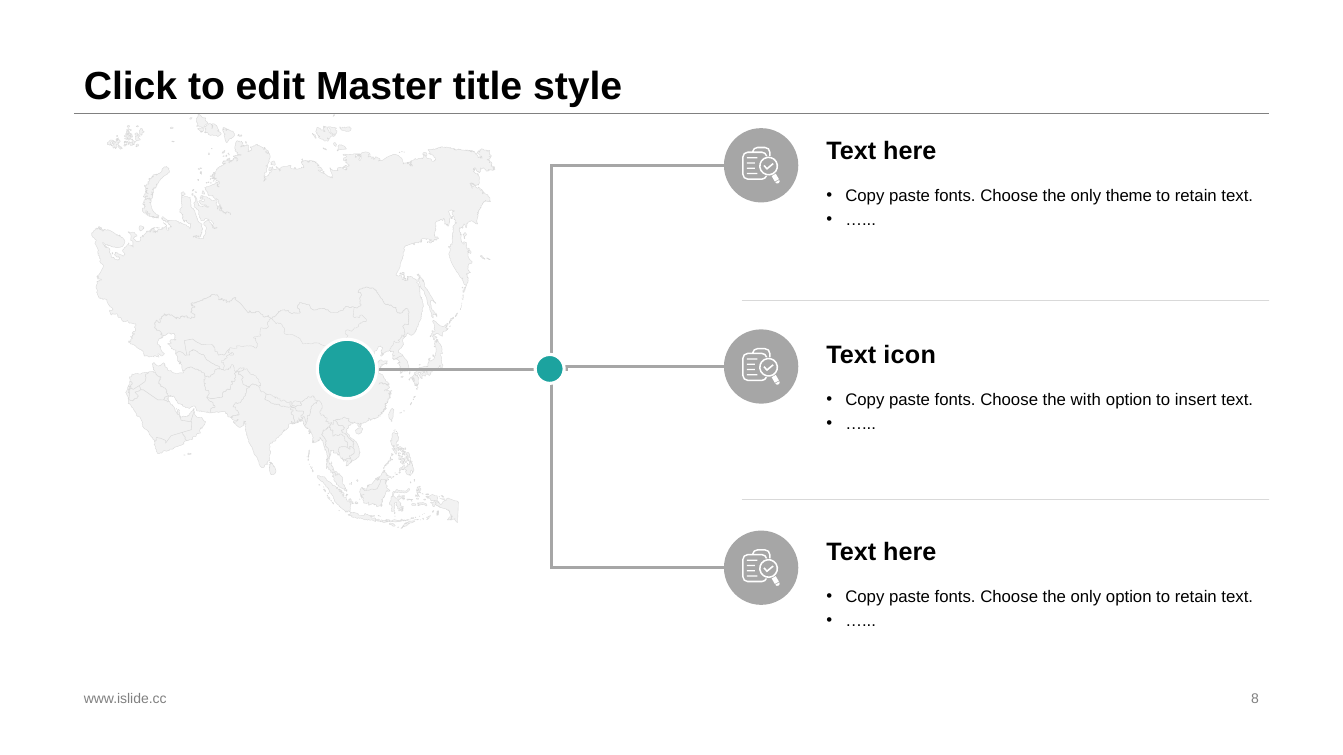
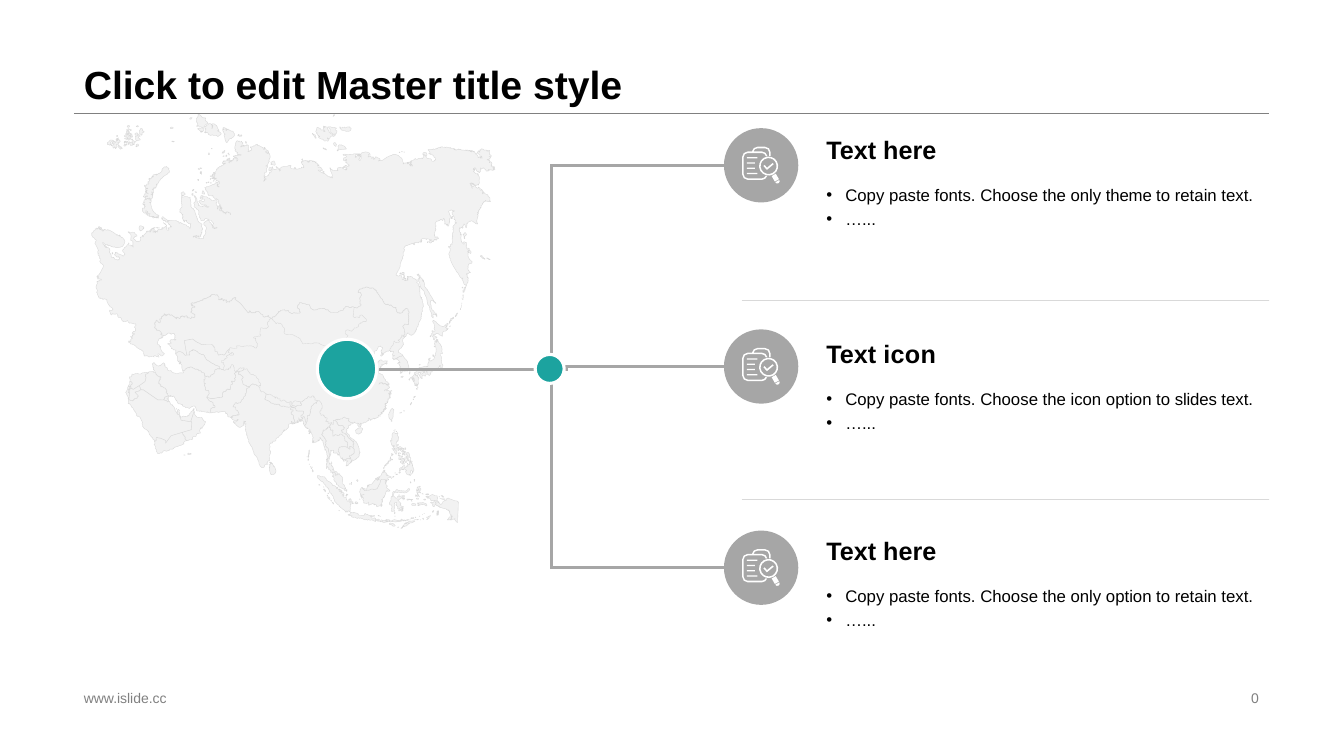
the with: with -> icon
insert: insert -> slides
8: 8 -> 0
